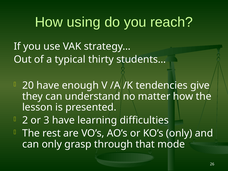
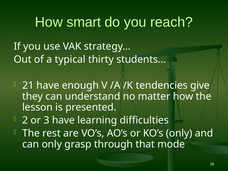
using: using -> smart
20: 20 -> 21
